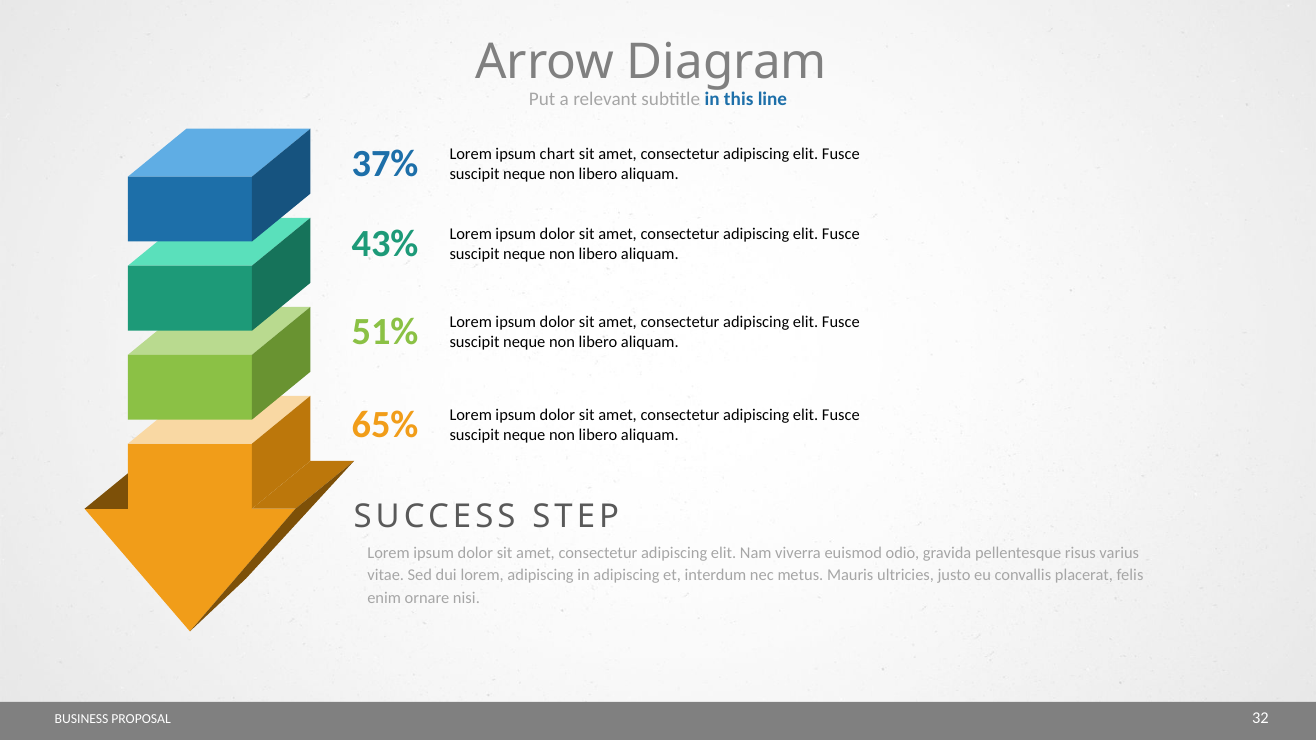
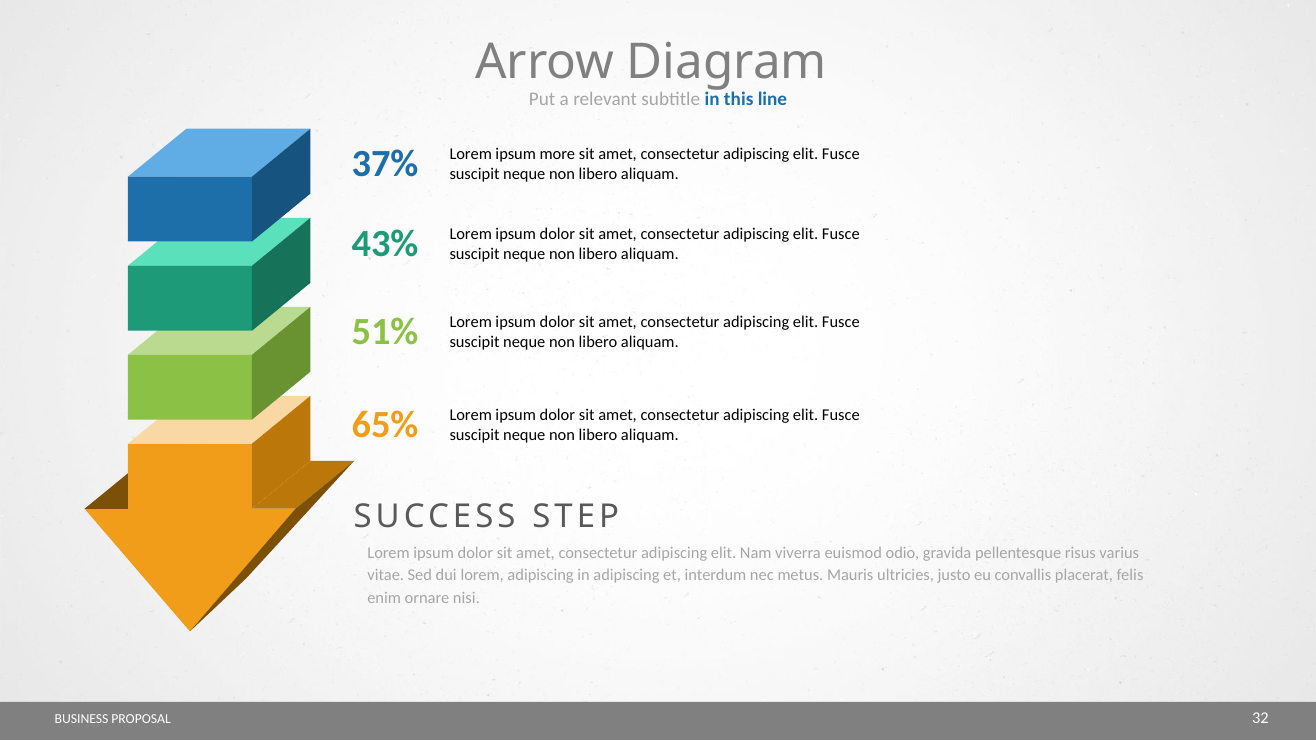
chart: chart -> more
